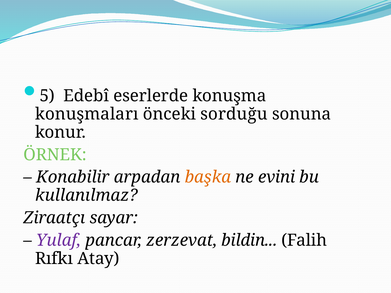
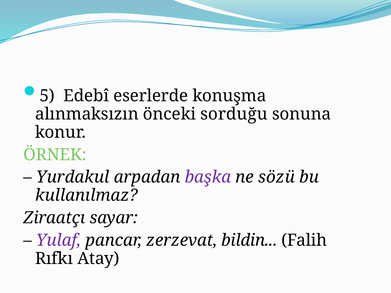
konuşmaları: konuşmaları -> alınmaksızın
Konabilir: Konabilir -> Yurdakul
başka colour: orange -> purple
evini: evini -> sözü
